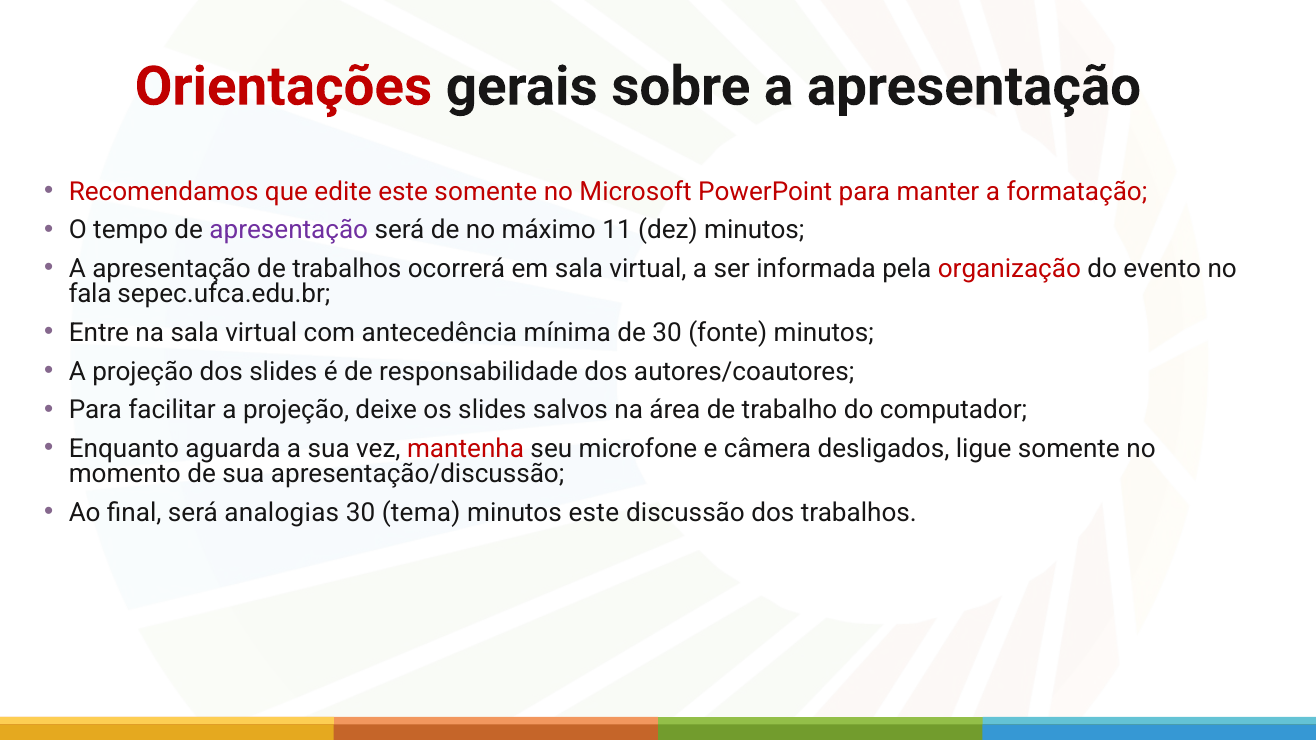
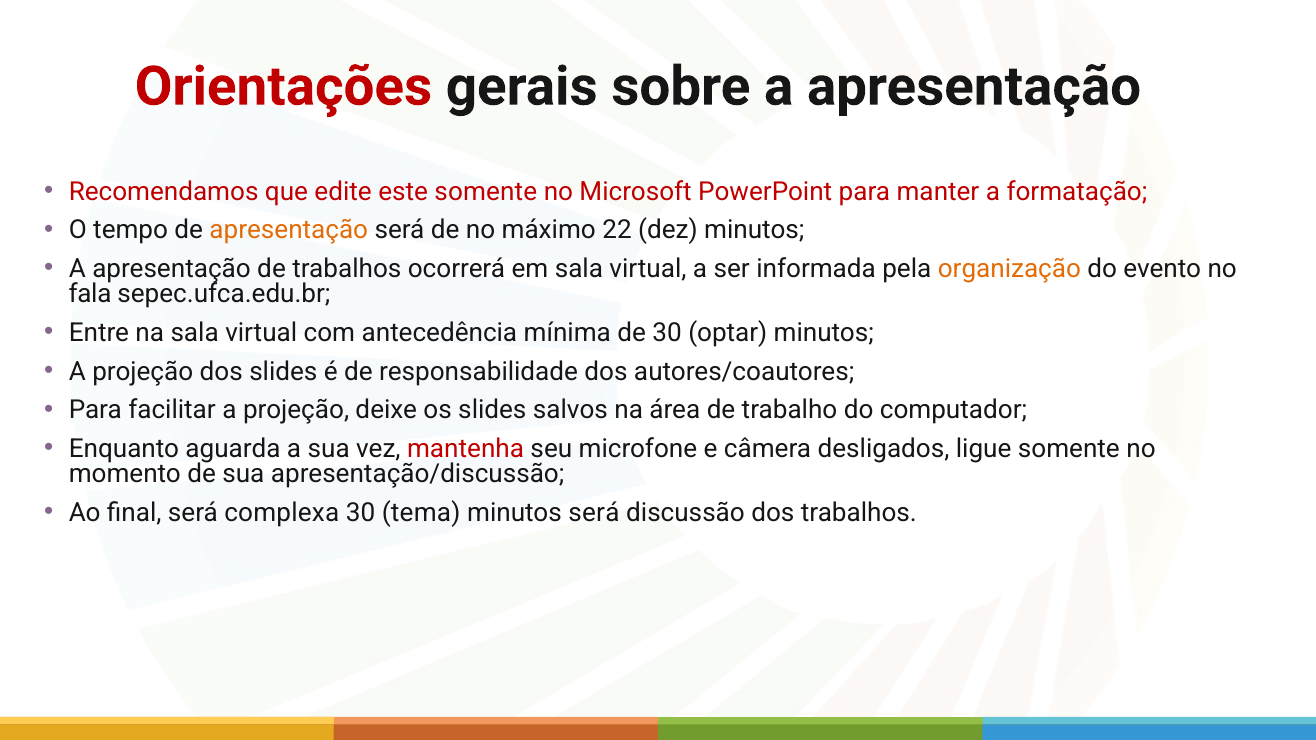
apresentação at (289, 230) colour: purple -> orange
11: 11 -> 22
organização colour: red -> orange
fonte: fonte -> optar
analogias: analogias -> complexa
minutos este: este -> será
